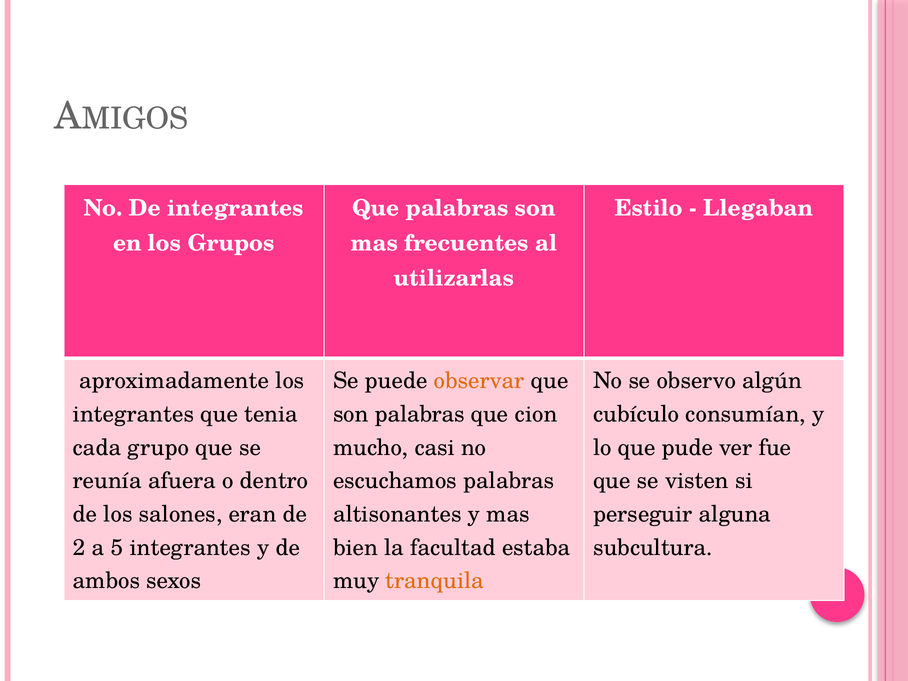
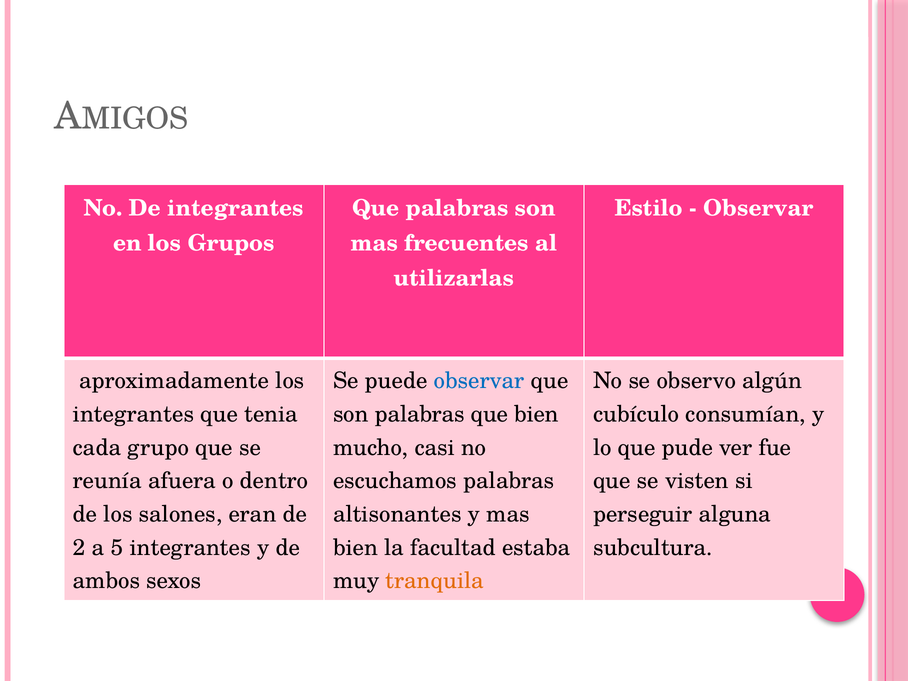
Llegaban at (758, 208): Llegaban -> Observar
observar at (479, 381) colour: orange -> blue
que cion: cion -> bien
